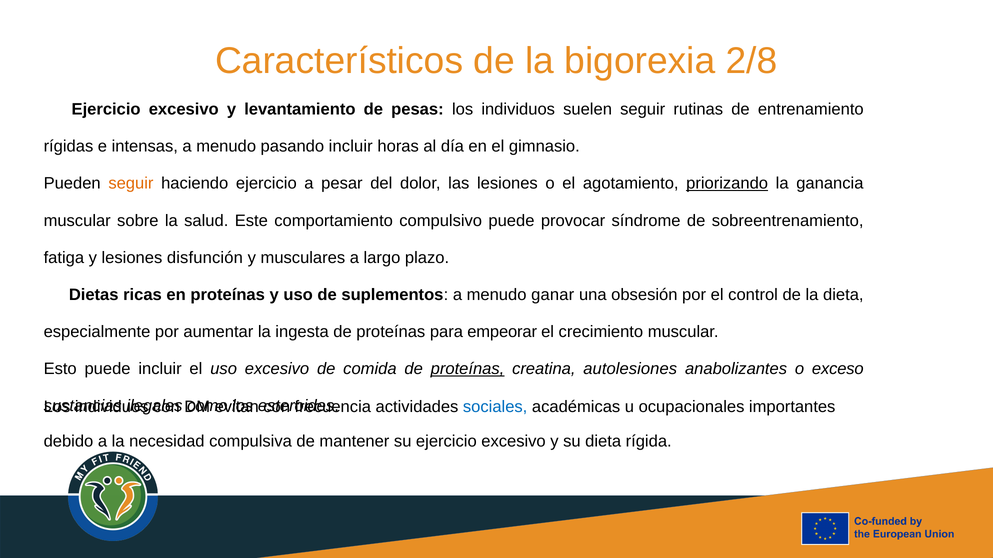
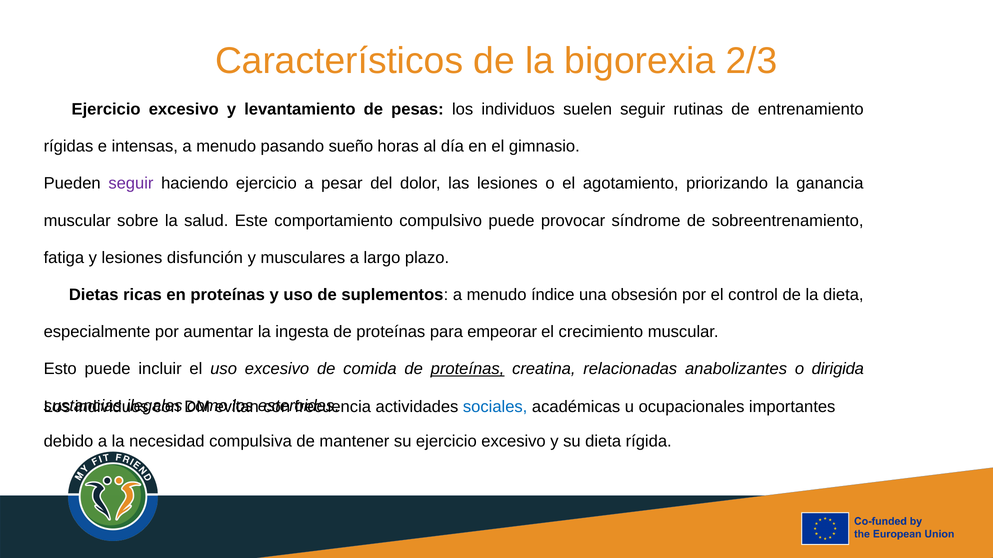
2/8: 2/8 -> 2/3
pasando incluir: incluir -> sueño
seguir at (131, 184) colour: orange -> purple
priorizando underline: present -> none
ganar: ganar -> índice
autolesiones: autolesiones -> relacionadas
exceso: exceso -> dirigida
